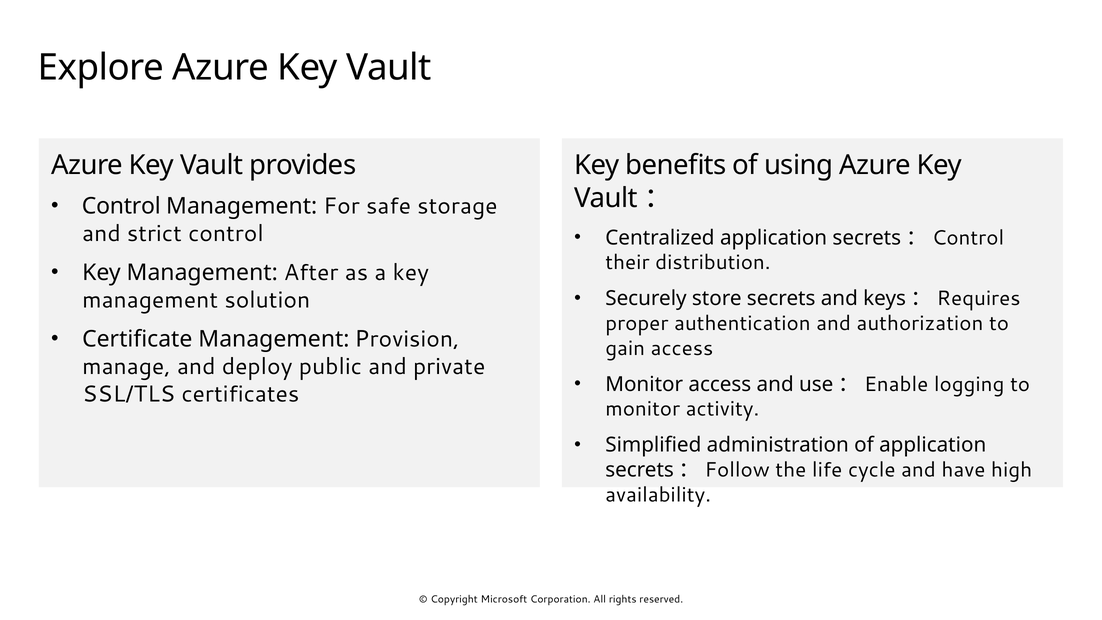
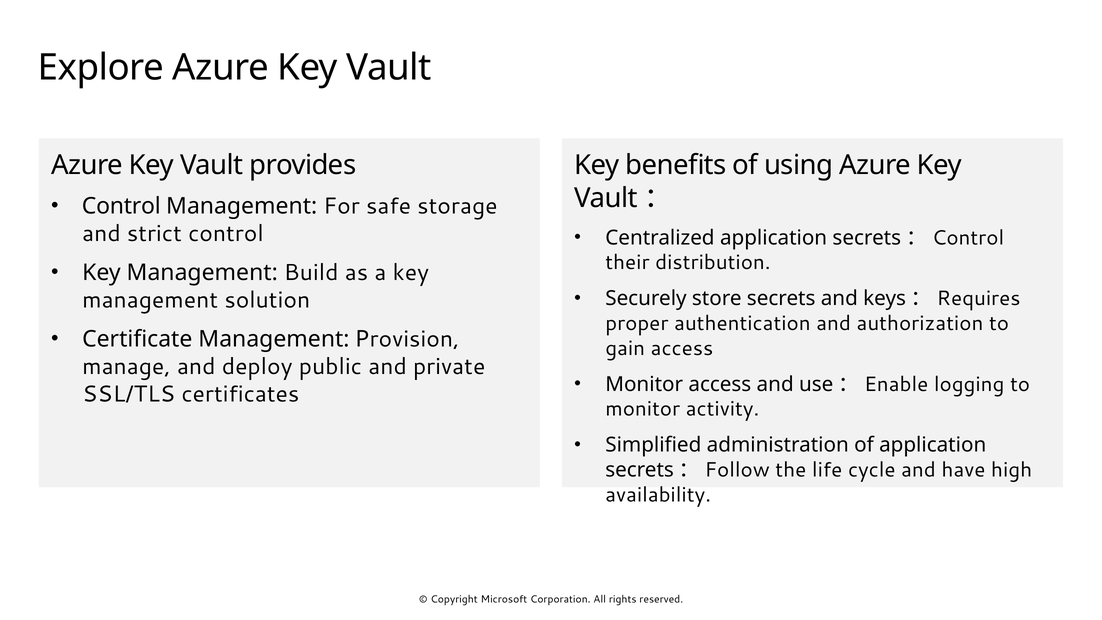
After: After -> Build
